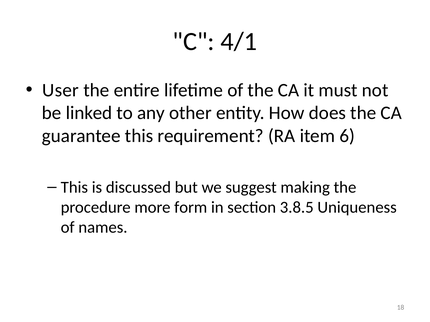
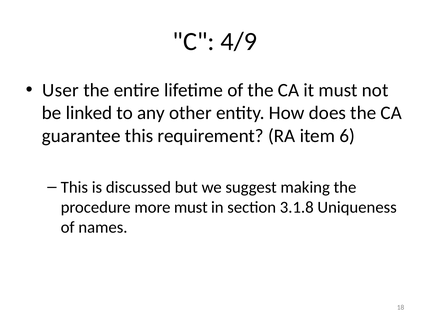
4/1: 4/1 -> 4/9
more form: form -> must
3.8.5: 3.8.5 -> 3.1.8
